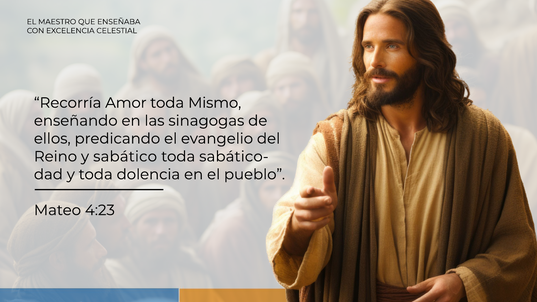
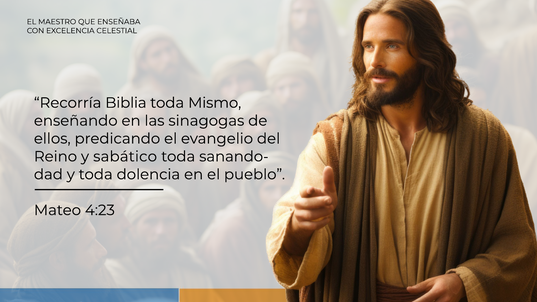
Amor: Amor -> Biblia
sabático-: sabático- -> sanando-
